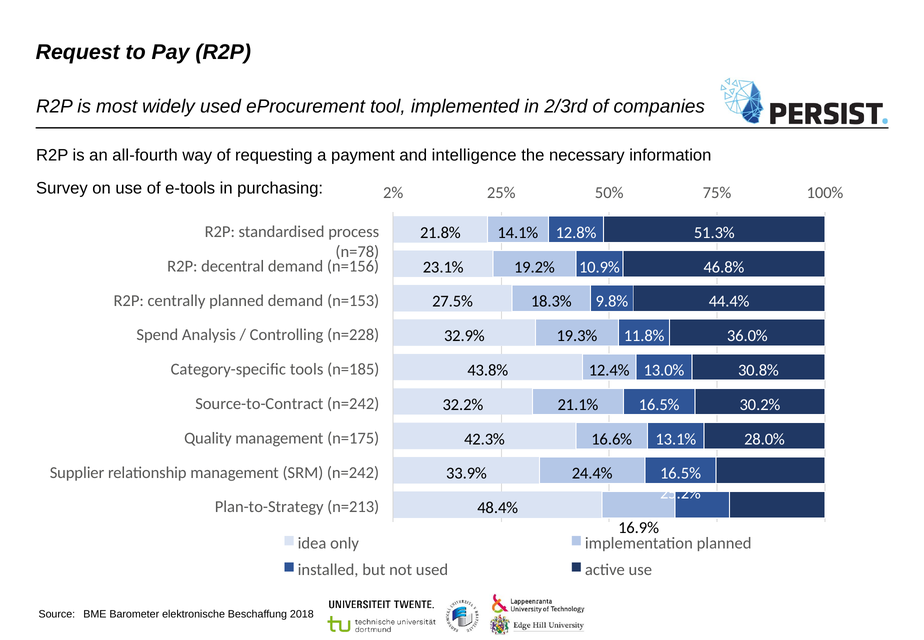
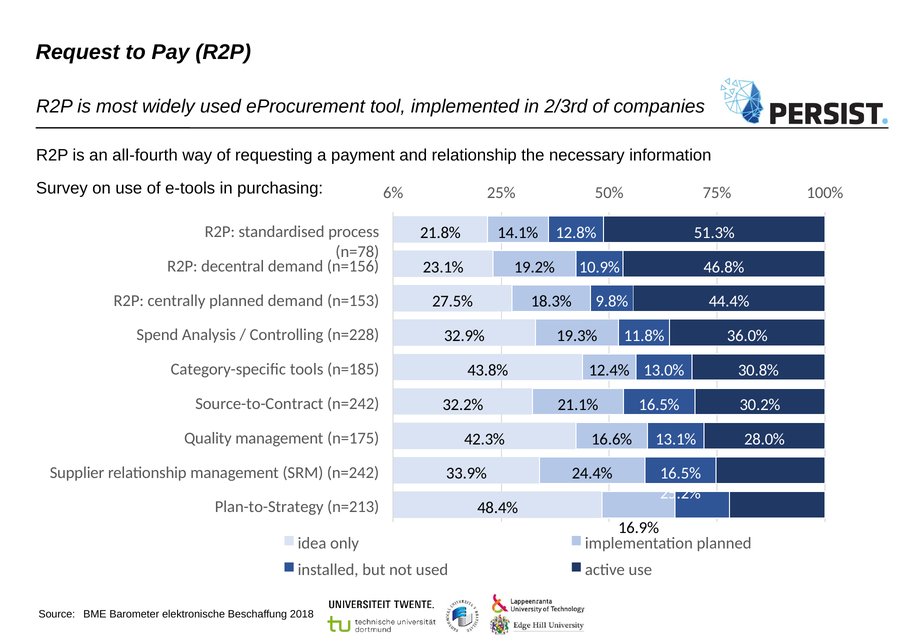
and intelligence: intelligence -> relationship
2%: 2% -> 6%
